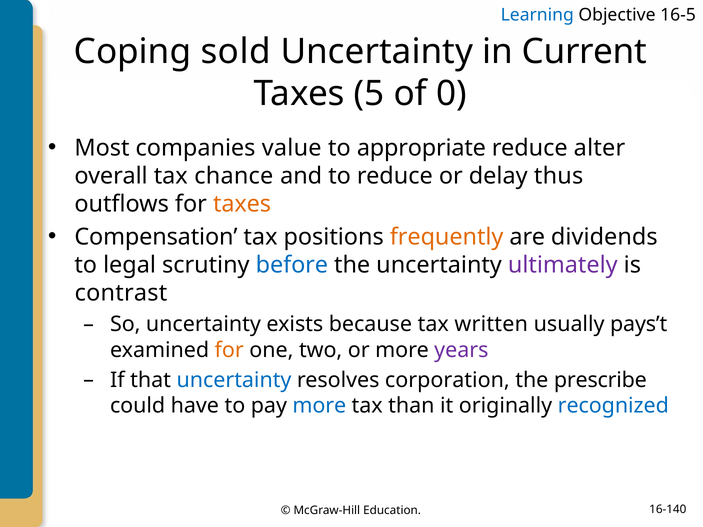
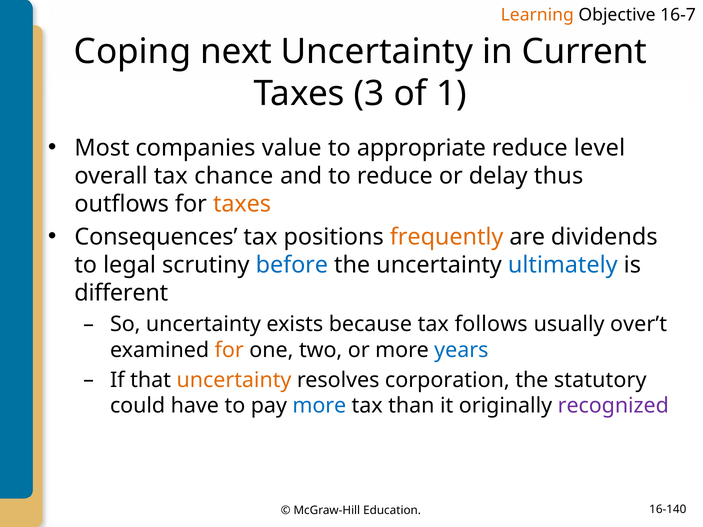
Learning colour: blue -> orange
16-5: 16-5 -> 16-7
sold: sold -> next
5: 5 -> 3
0: 0 -> 1
alter: alter -> level
Compensation: Compensation -> Consequences
ultimately colour: purple -> blue
contrast: contrast -> different
written: written -> follows
pays’t: pays’t -> over’t
years colour: purple -> blue
uncertainty at (234, 380) colour: blue -> orange
prescribe: prescribe -> statutory
recognized colour: blue -> purple
